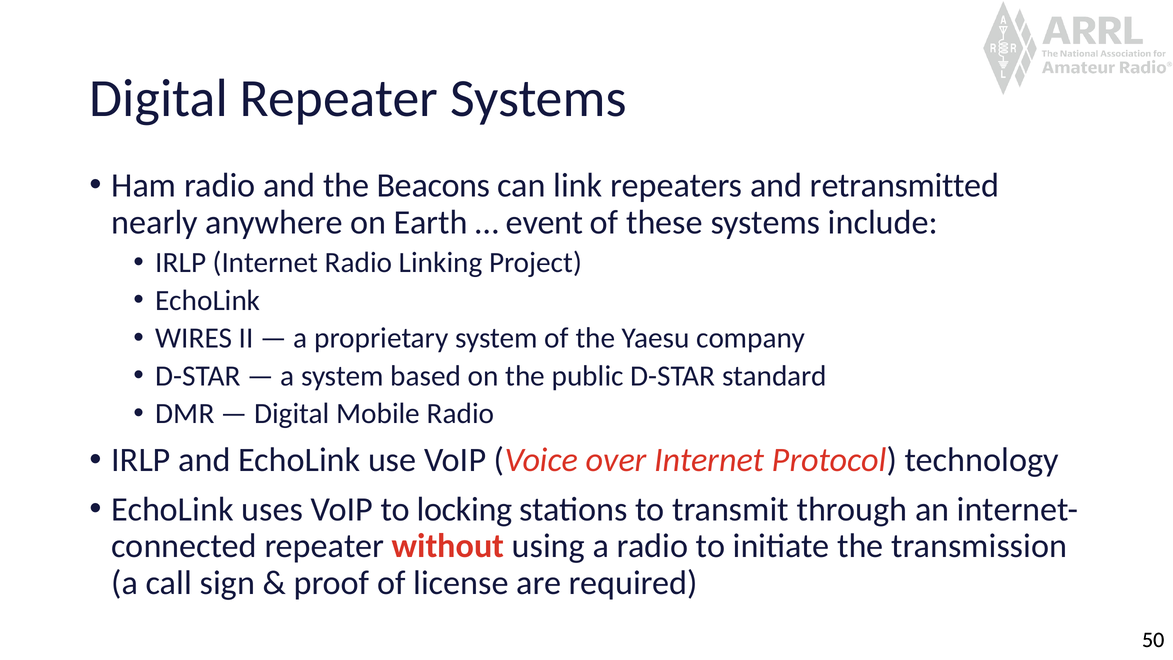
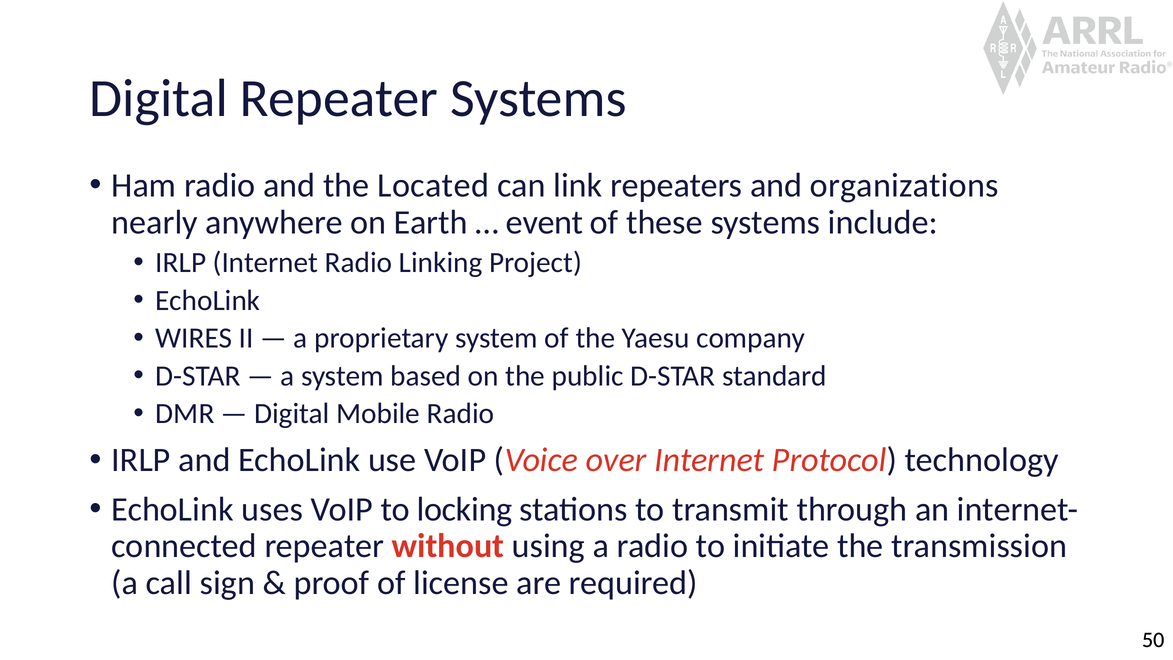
Beacons: Beacons -> Located
retransmitted: retransmitted -> organizations
